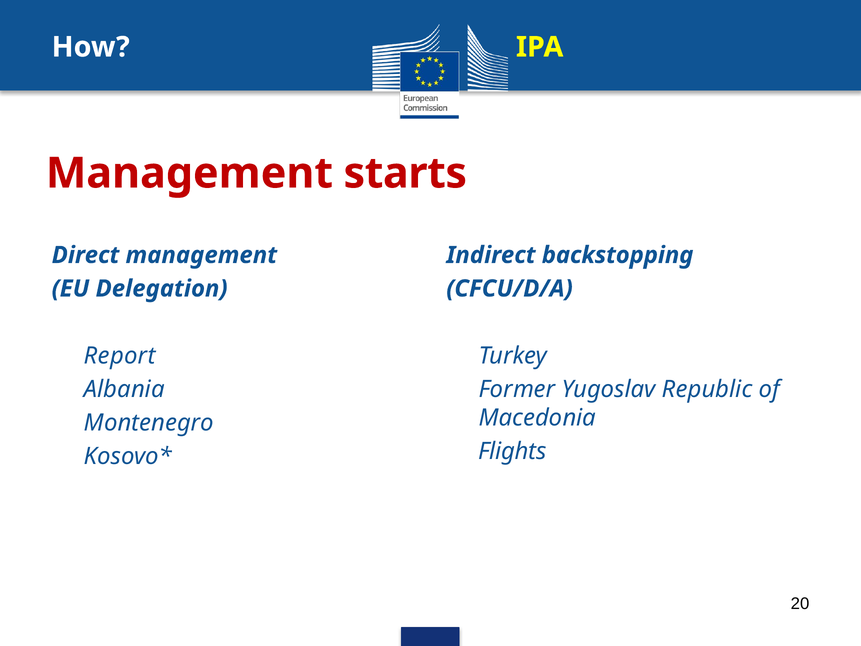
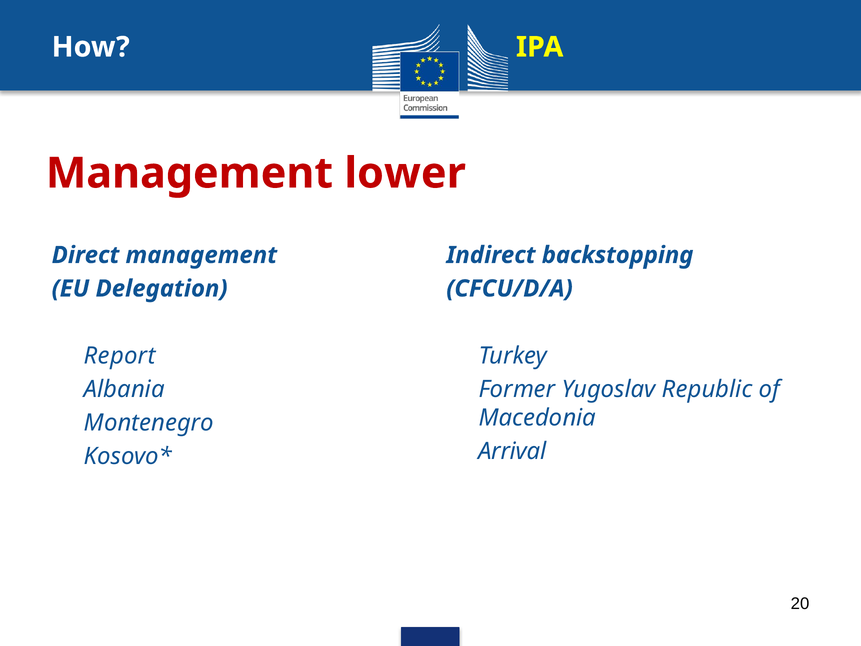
starts: starts -> lower
Flights: Flights -> Arrival
